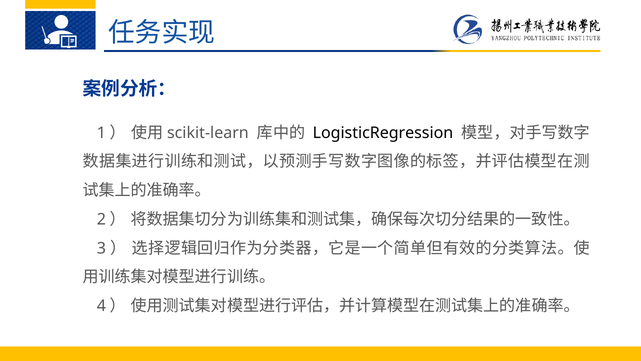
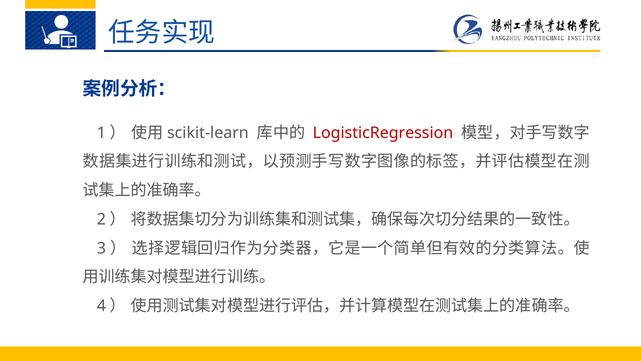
LogisticRegression colour: black -> red
